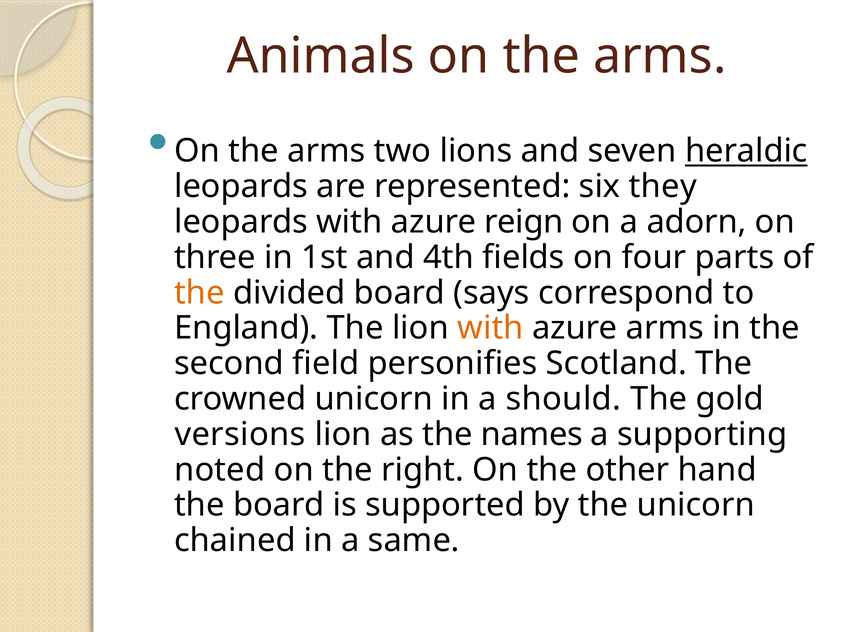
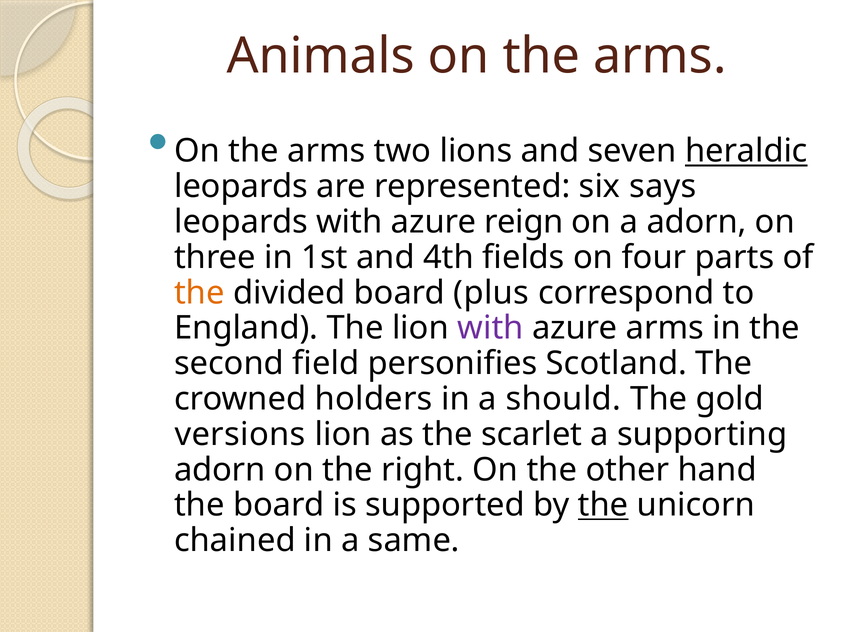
they: they -> says
says: says -> plus
with at (490, 328) colour: orange -> purple
crowned unicorn: unicorn -> holders
names: names -> scarlet
noted at (220, 469): noted -> adorn
the at (603, 505) underline: none -> present
